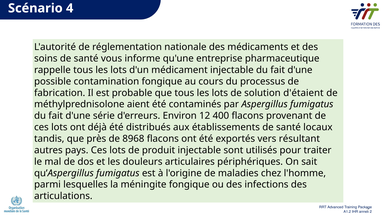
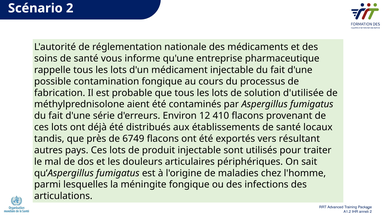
Scénario 4: 4 -> 2
d'étaient: d'étaient -> d'utilisée
400: 400 -> 410
8968: 8968 -> 6749
